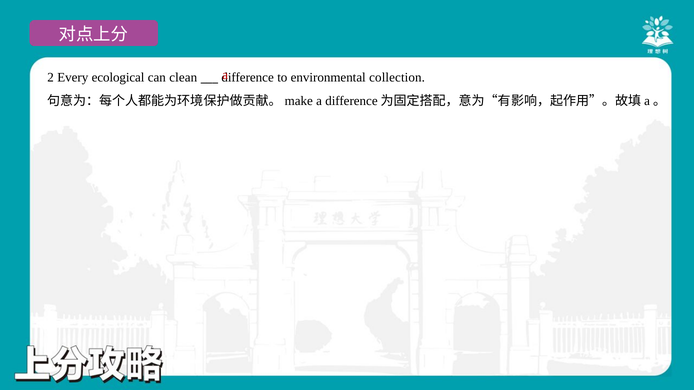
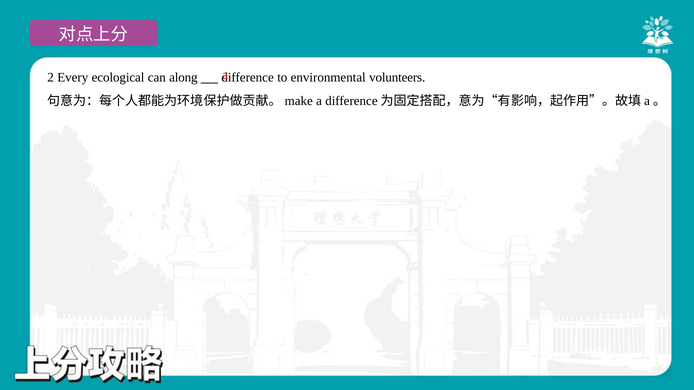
clean: clean -> along
collection: collection -> volunteers
